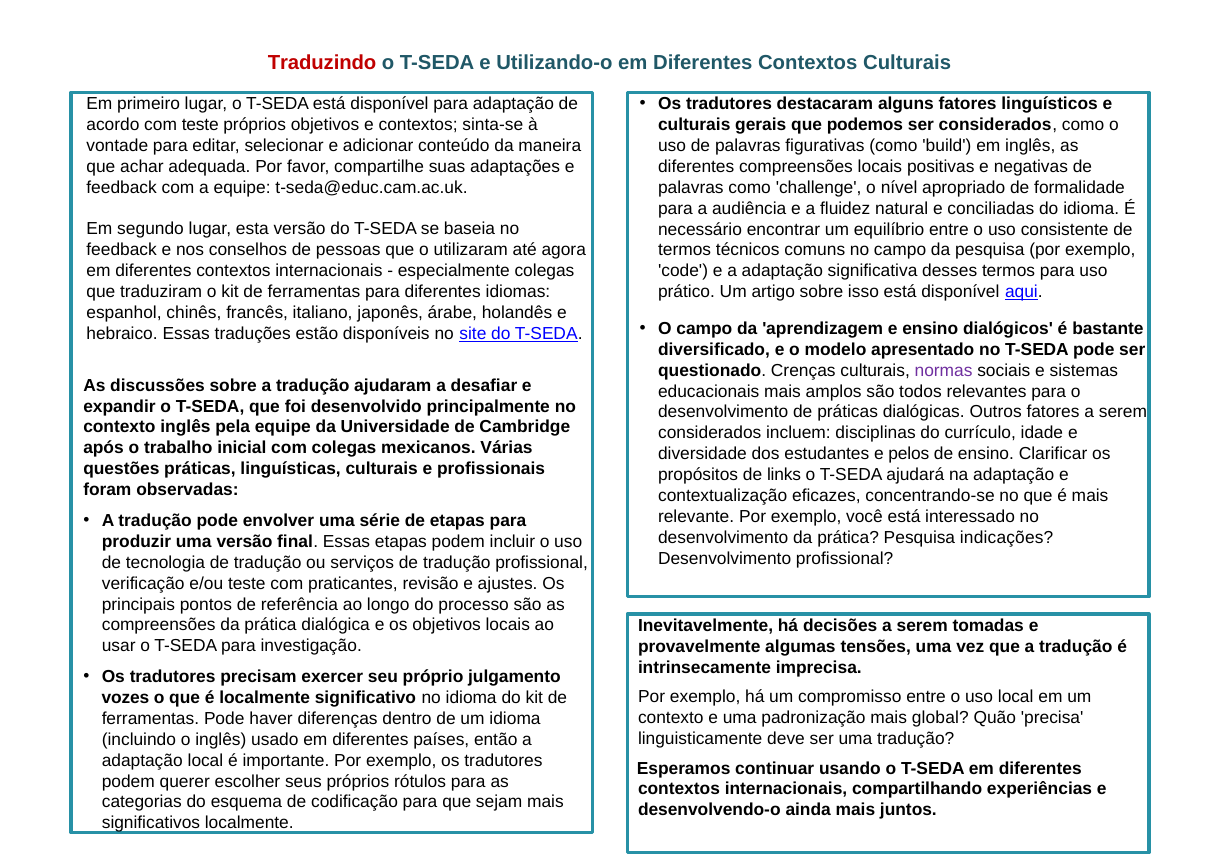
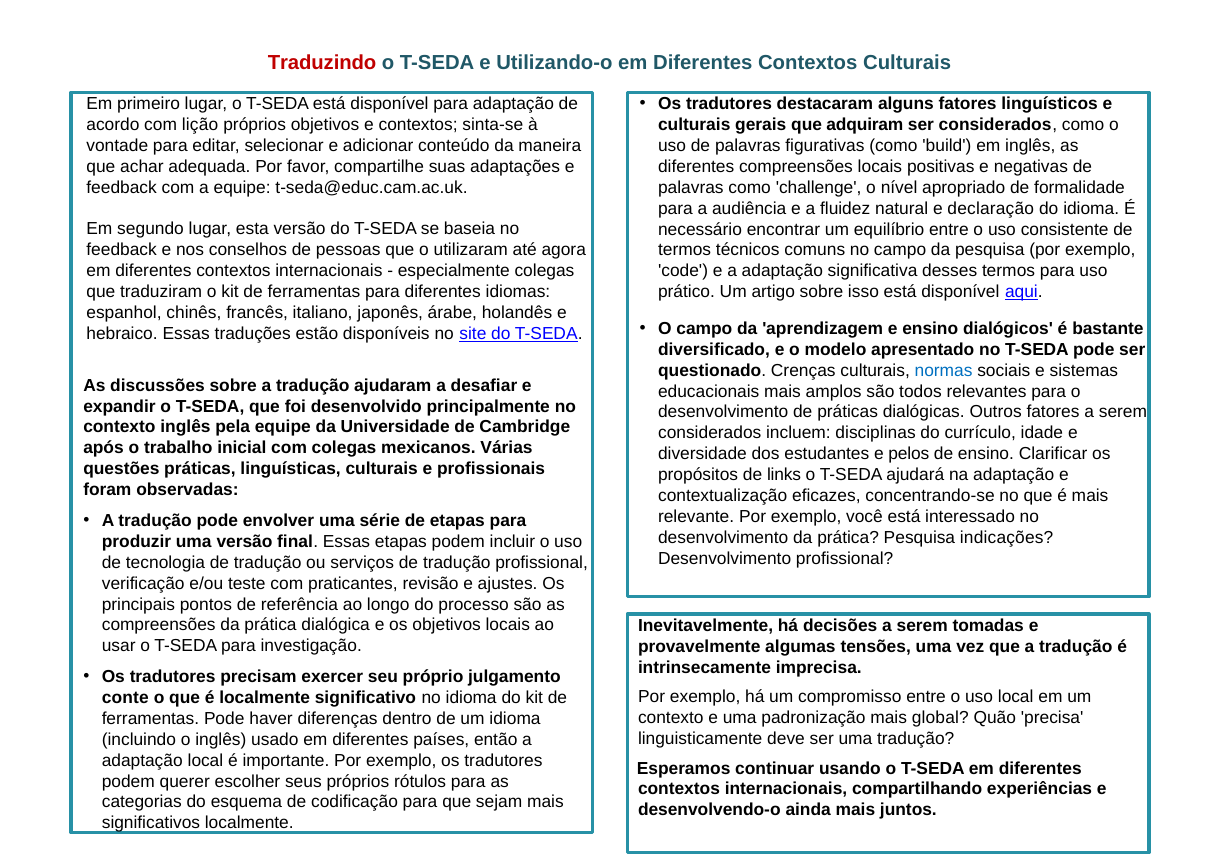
com teste: teste -> lição
podemos: podemos -> adquiram
conciliadas: conciliadas -> declaração
normas colour: purple -> blue
vozes: vozes -> conte
